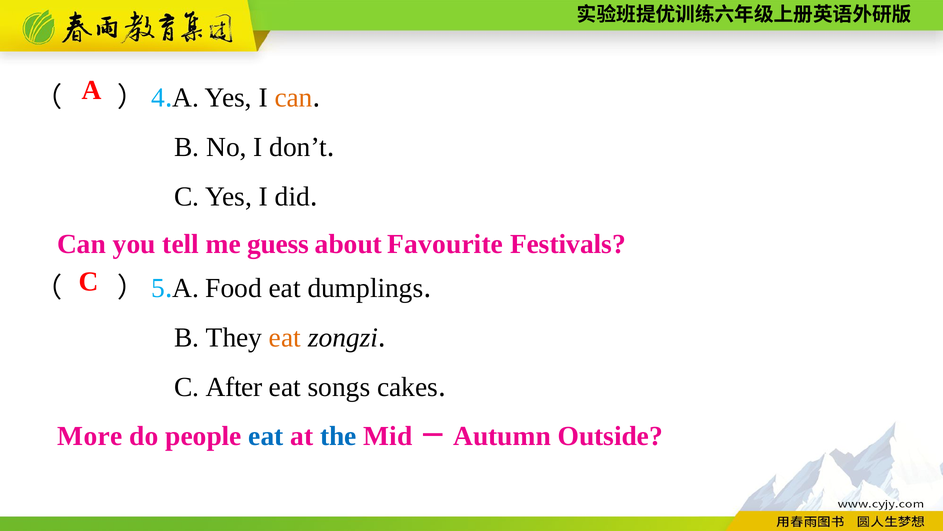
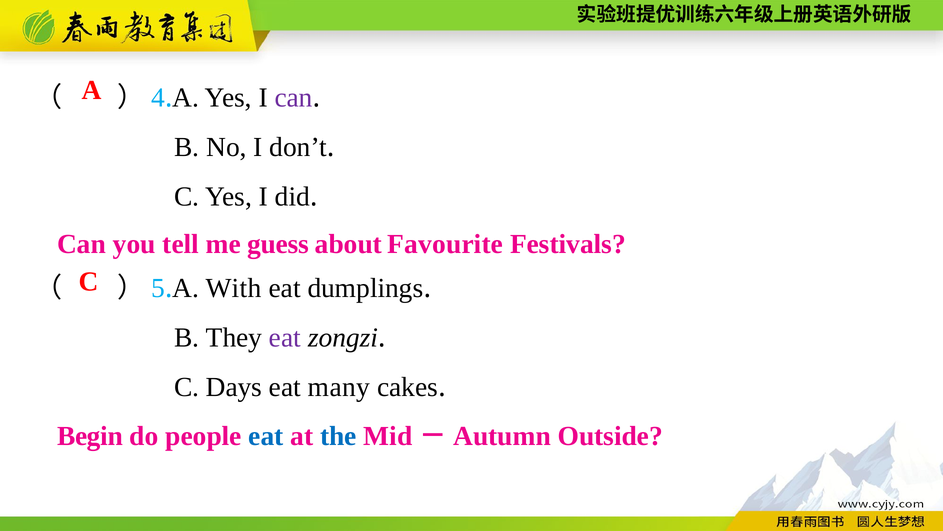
can at (294, 98) colour: orange -> purple
Food: Food -> With
eat at (285, 337) colour: orange -> purple
After: After -> Days
songs: songs -> many
More: More -> Begin
